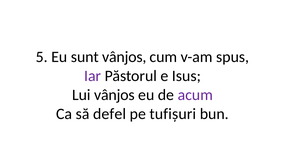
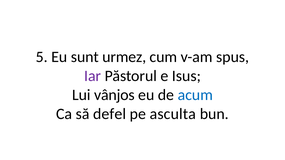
sunt vânjos: vânjos -> urmez
acum colour: purple -> blue
tufișuri: tufișuri -> asculta
